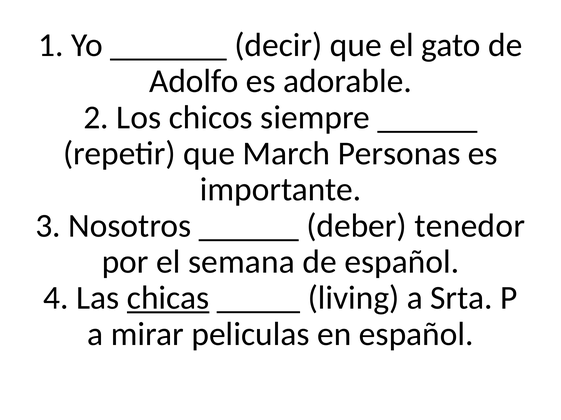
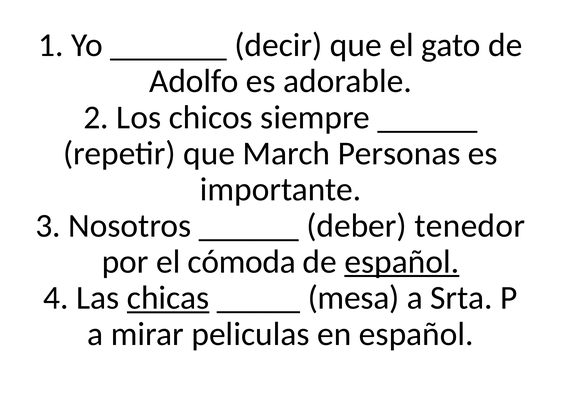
semana: semana -> cómoda
español at (402, 262) underline: none -> present
living: living -> mesa
